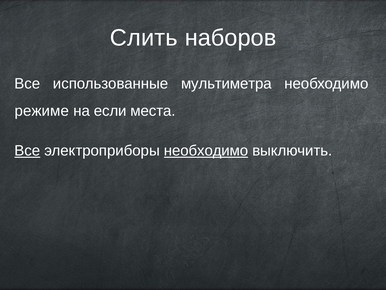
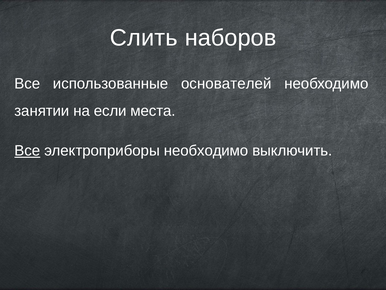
мультиметра: мультиметра -> основателей
режиме: режиме -> занятии
необходимо at (206, 151) underline: present -> none
